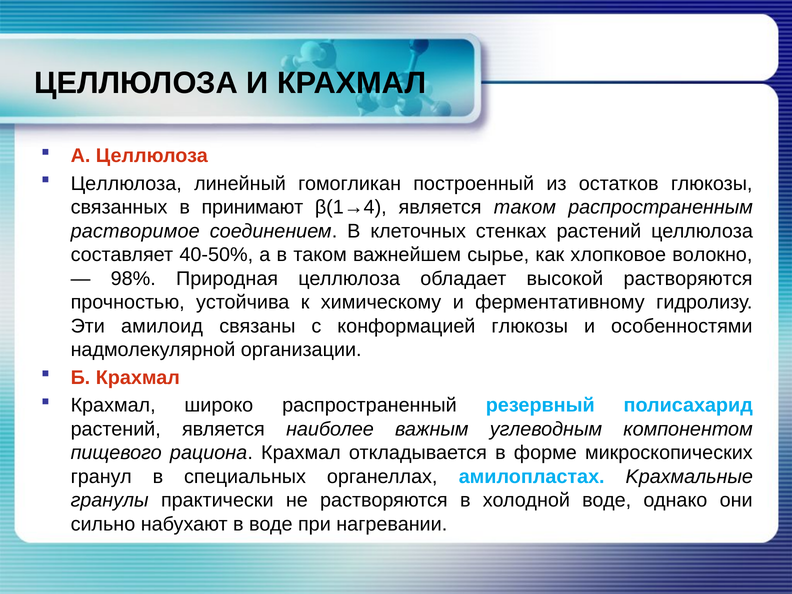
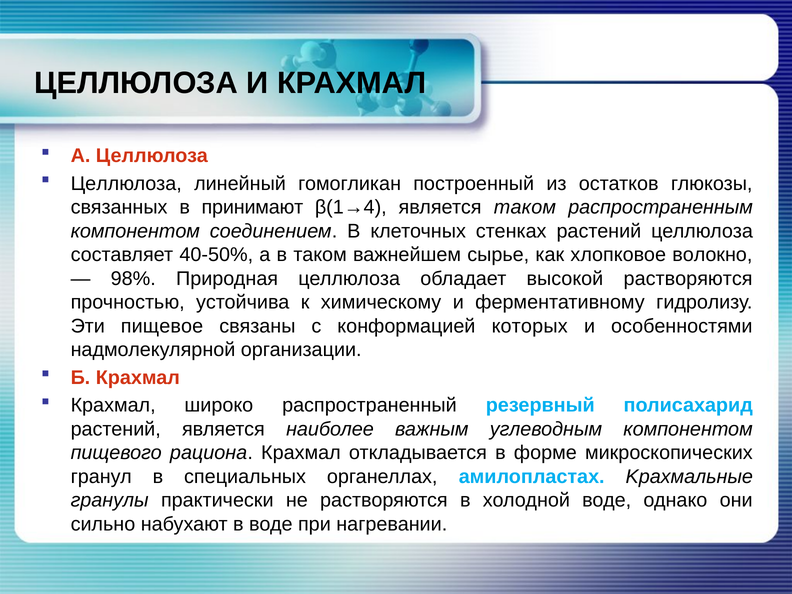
растворимое at (135, 231): растворимое -> компонентом
амилоид: амилоид -> пищевое
конформацией глюкозы: глюкозы -> которых
